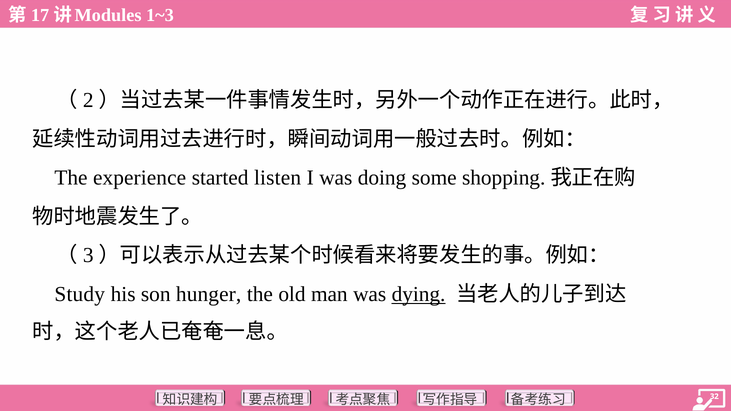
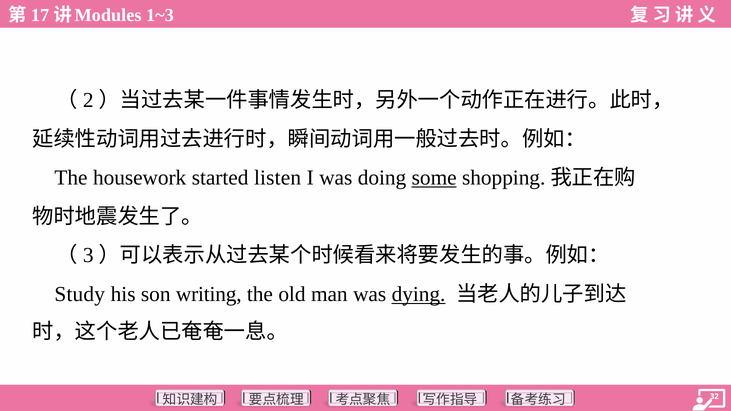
experience: experience -> housework
some underline: none -> present
hunger: hunger -> writing
